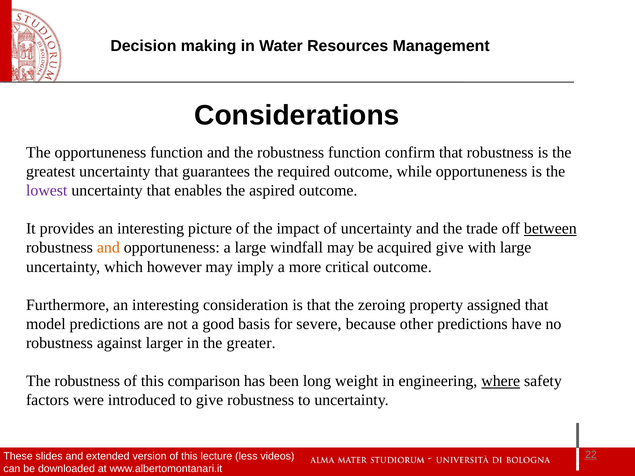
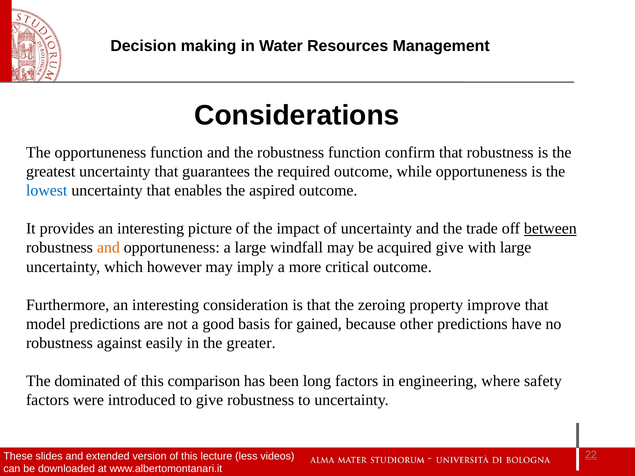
lowest colour: purple -> blue
assigned: assigned -> improve
severe: severe -> gained
larger: larger -> easily
robustness at (87, 381): robustness -> dominated
long weight: weight -> factors
where underline: present -> none
